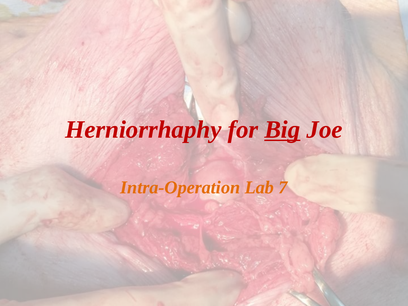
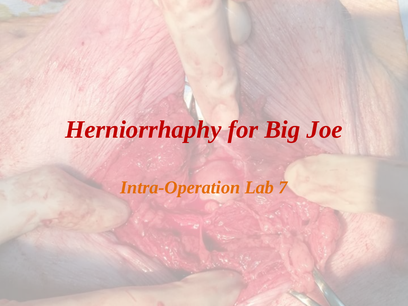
Big underline: present -> none
